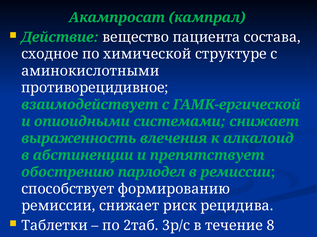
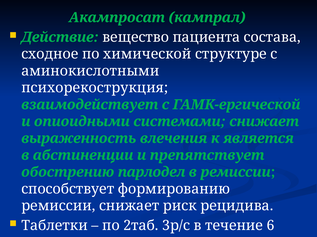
противорецидивное: противорецидивное -> психорекострукция
алкалоид: алкалоид -> является
8: 8 -> 6
